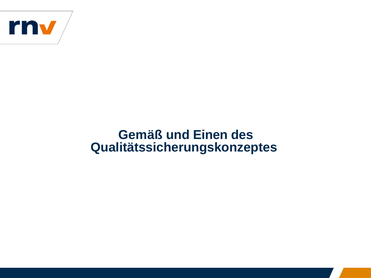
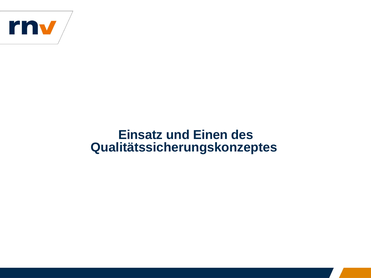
Gemäß: Gemäß -> Einsatz
